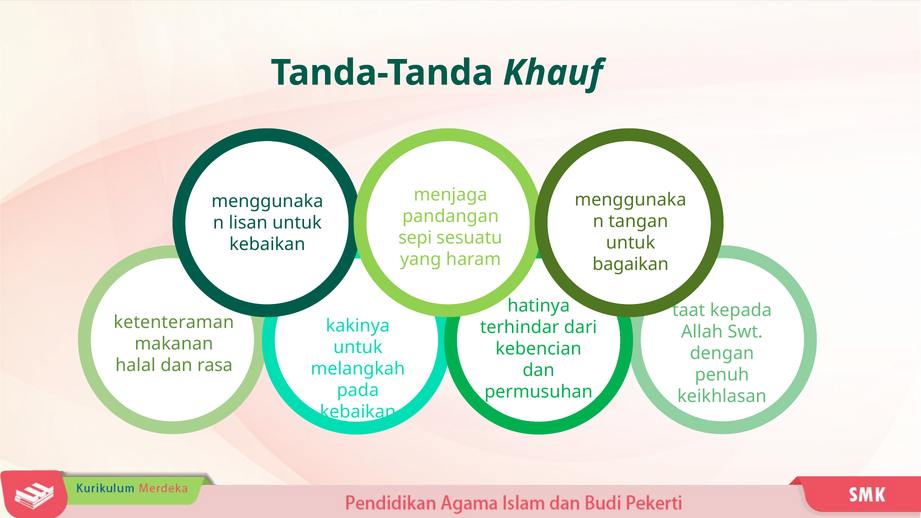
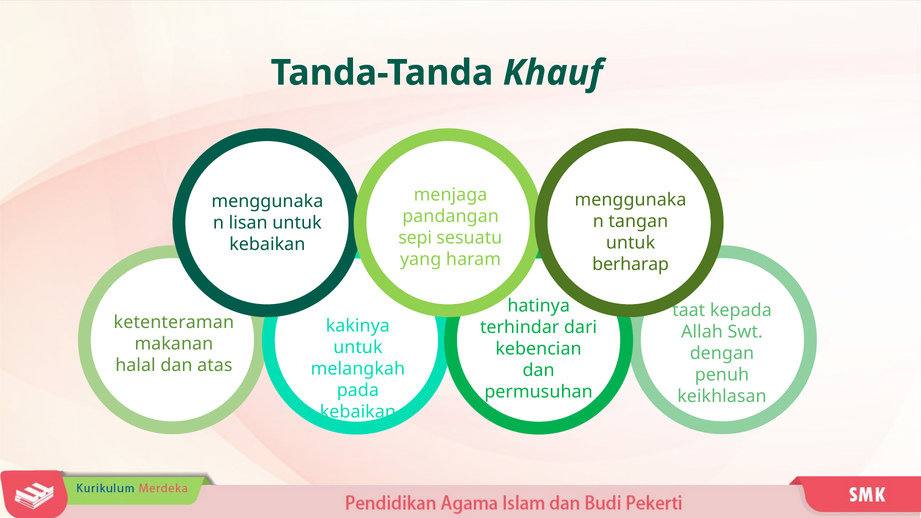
bagaikan: bagaikan -> berharap
rasa: rasa -> atas
